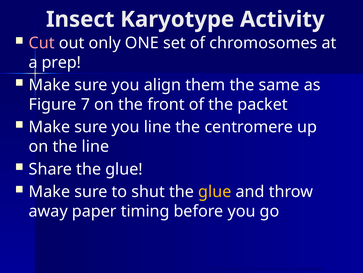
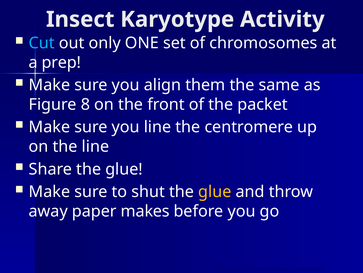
Cut colour: pink -> light blue
7: 7 -> 8
timing: timing -> makes
